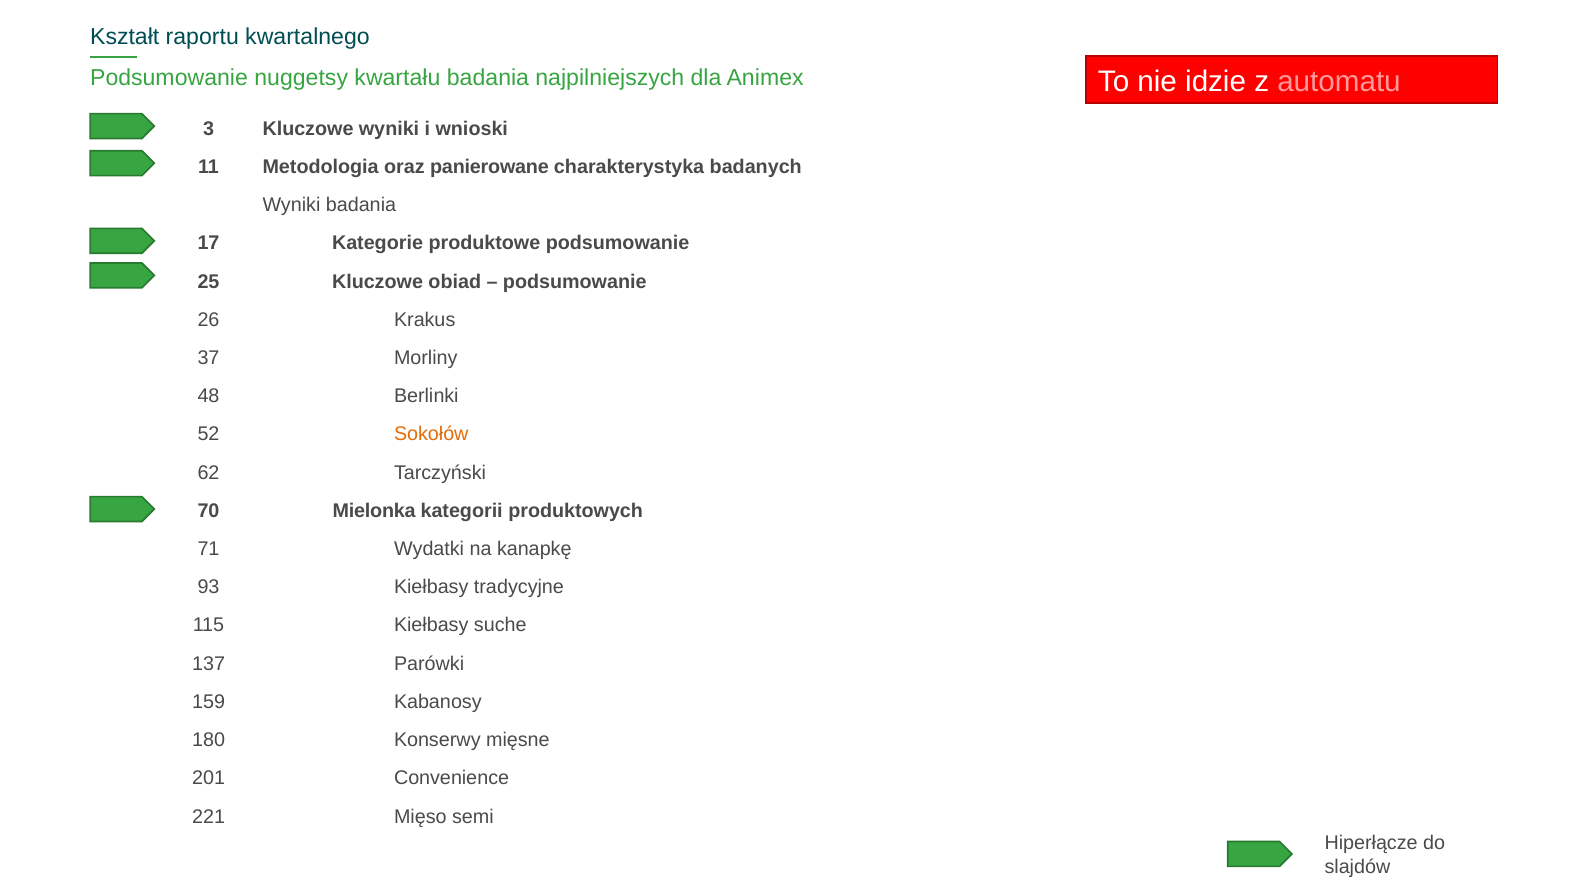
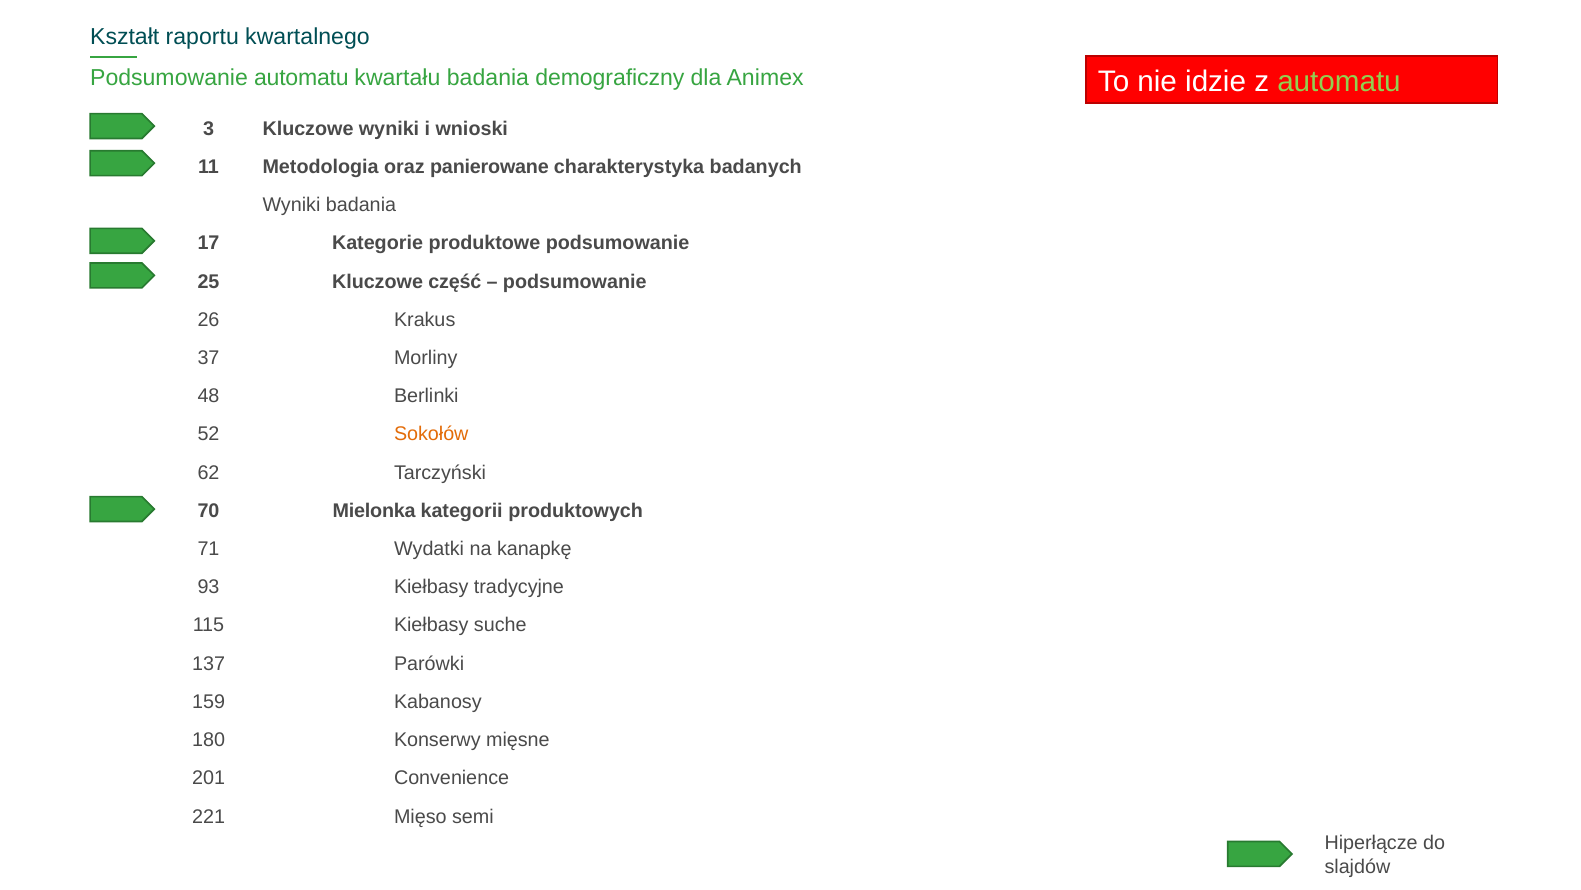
Podsumowanie nuggetsy: nuggetsy -> automatu
najpilniejszych: najpilniejszych -> demograficzny
automatu at (1339, 81) colour: pink -> light green
obiad: obiad -> część
